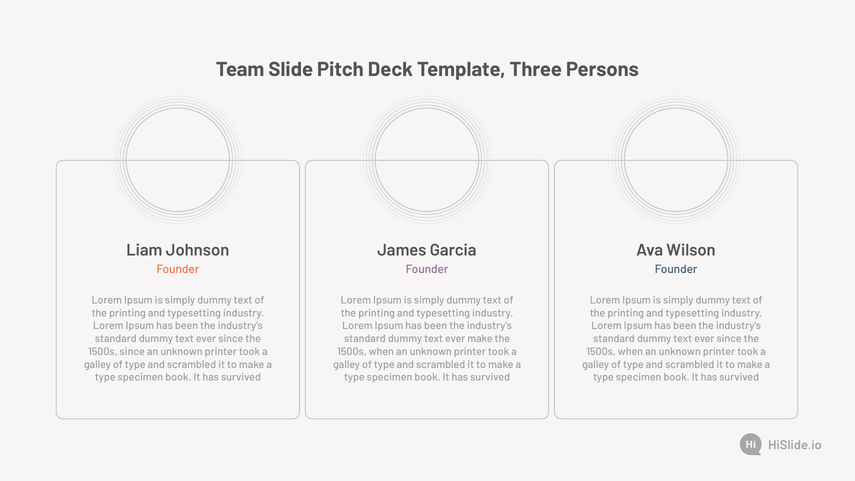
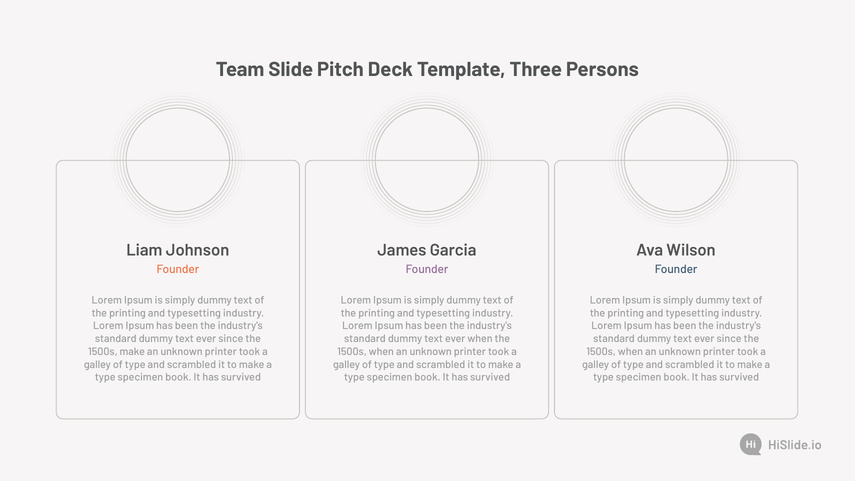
ever make: make -> when
1500s since: since -> make
